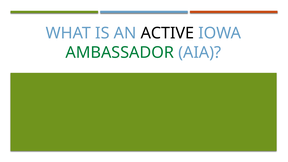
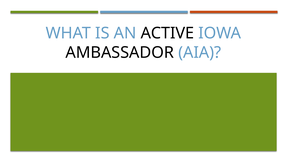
AMBASSADOR colour: green -> black
